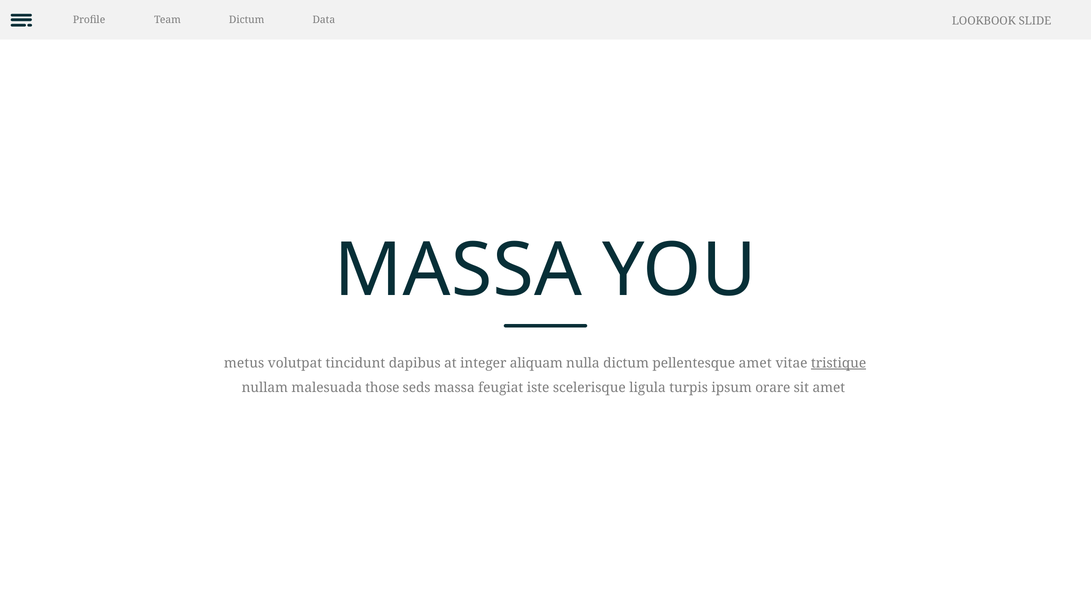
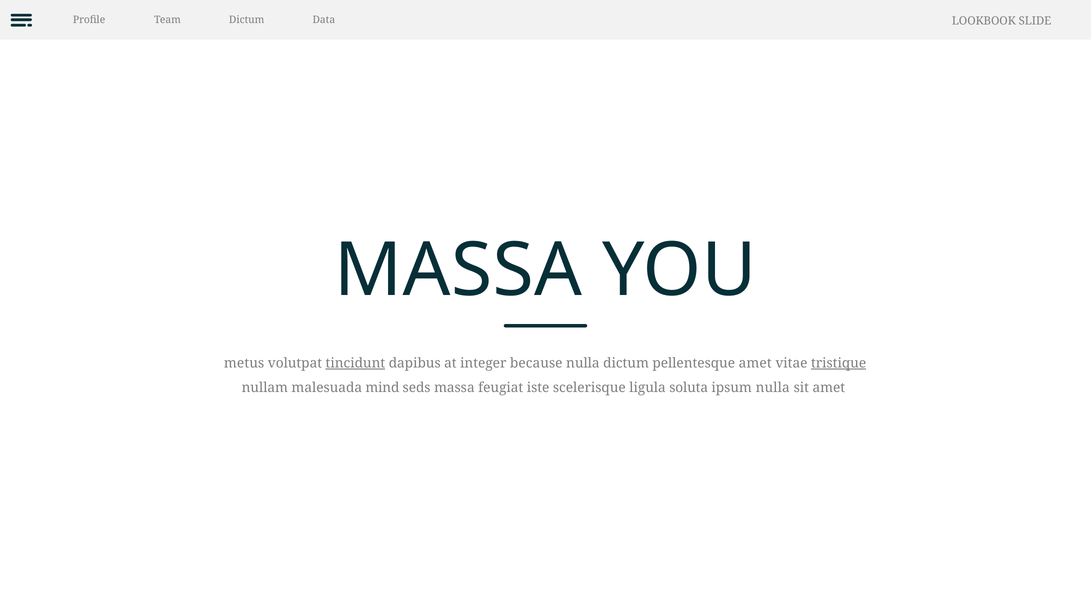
tincidunt underline: none -> present
aliquam: aliquam -> because
those: those -> mind
turpis: turpis -> soluta
ipsum orare: orare -> nulla
